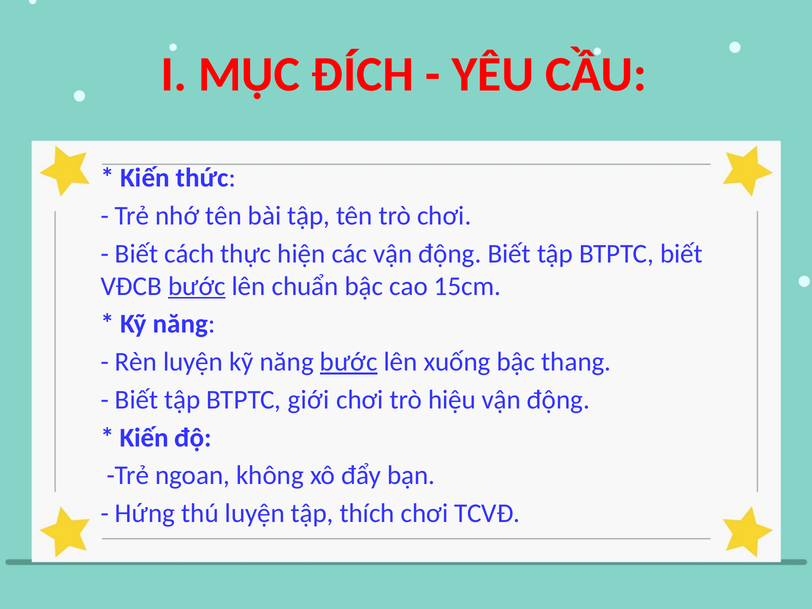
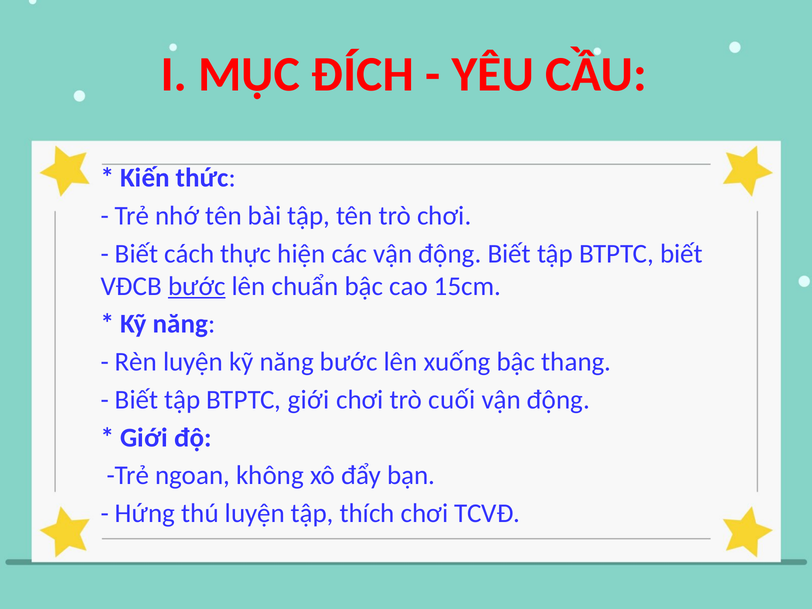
bước at (349, 362) underline: present -> none
hiệu: hiệu -> cuối
Kiến at (144, 438): Kiến -> Giới
